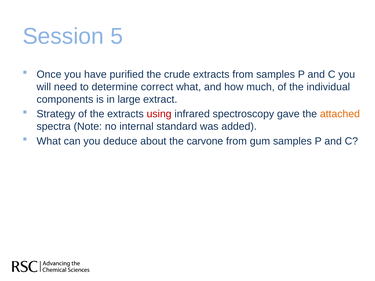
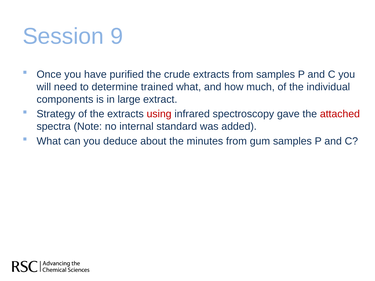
5: 5 -> 9
correct: correct -> trained
attached colour: orange -> red
carvone: carvone -> minutes
